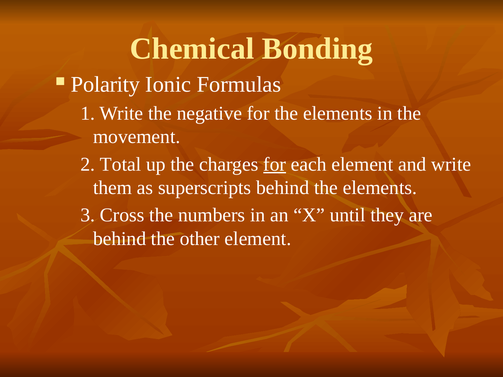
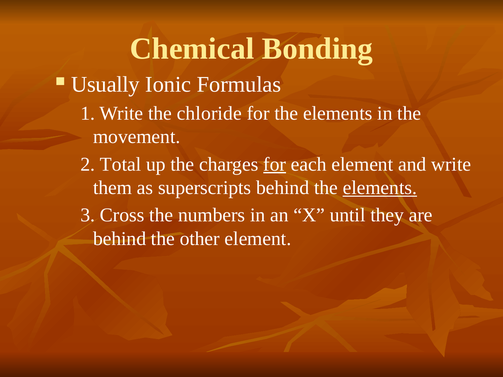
Polarity: Polarity -> Usually
negative: negative -> chloride
elements at (380, 188) underline: none -> present
